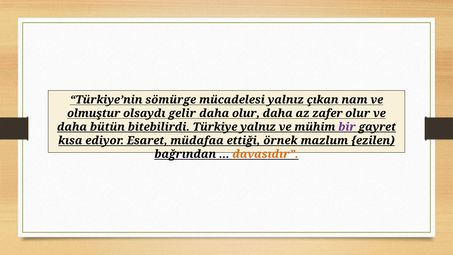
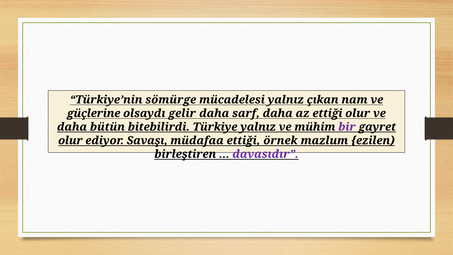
olmuştur: olmuştur -> güçlerine
daha olur: olur -> sarf
az zafer: zafer -> ettiği
kısa at (70, 140): kısa -> olur
Esaret: Esaret -> Savaşı
bağrından: bağrından -> birleştiren
davasıdır colour: orange -> purple
